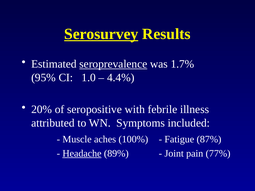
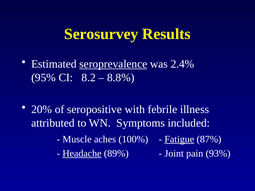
Serosurvey underline: present -> none
1.7%: 1.7% -> 2.4%
1.0: 1.0 -> 8.2
4.4%: 4.4% -> 8.8%
Fatigue underline: none -> present
77%: 77% -> 93%
